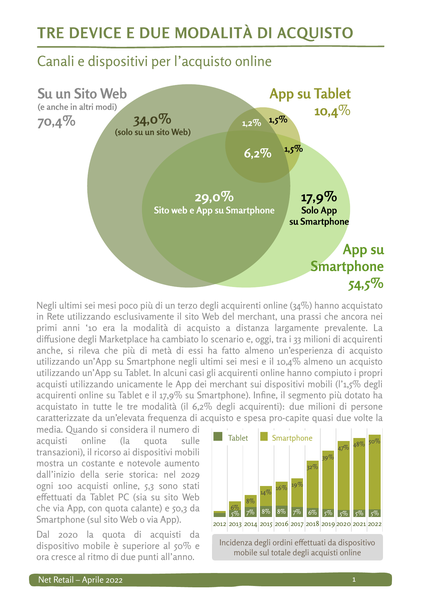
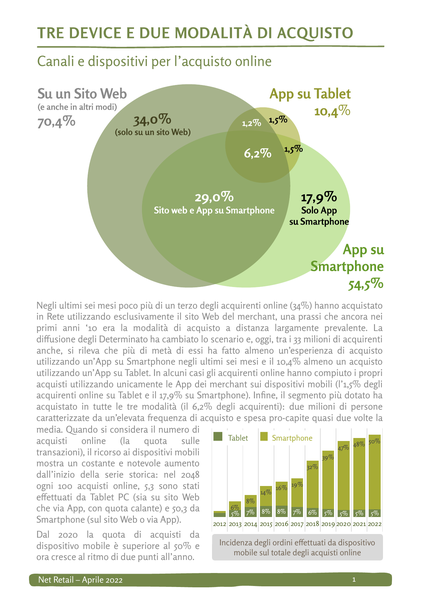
Marketplace: Marketplace -> Determinato
2029: 2029 -> 2048
